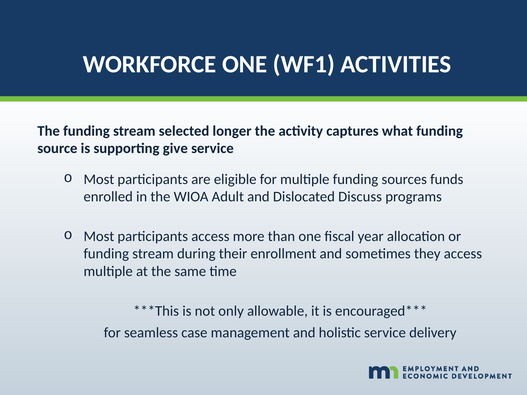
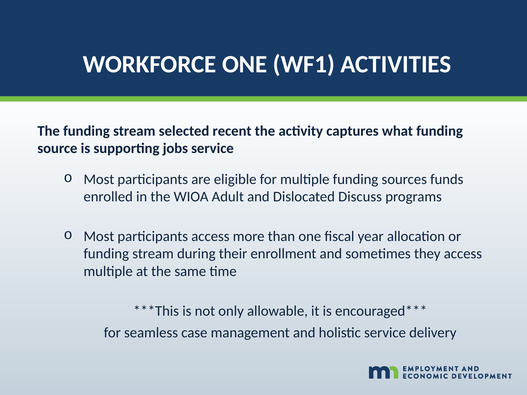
longer: longer -> recent
give: give -> jobs
